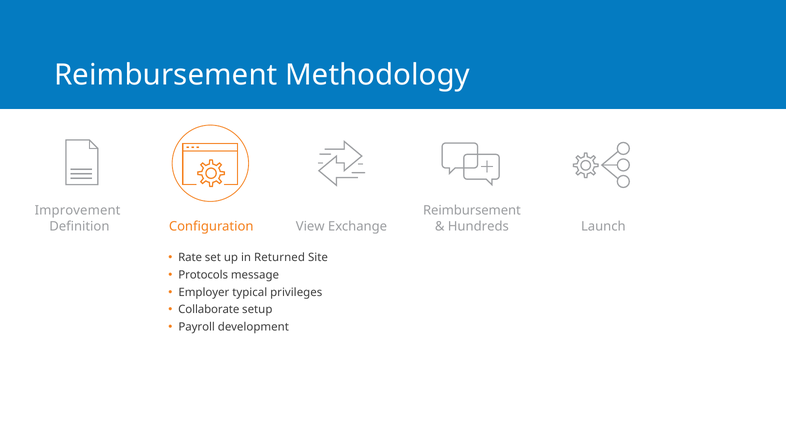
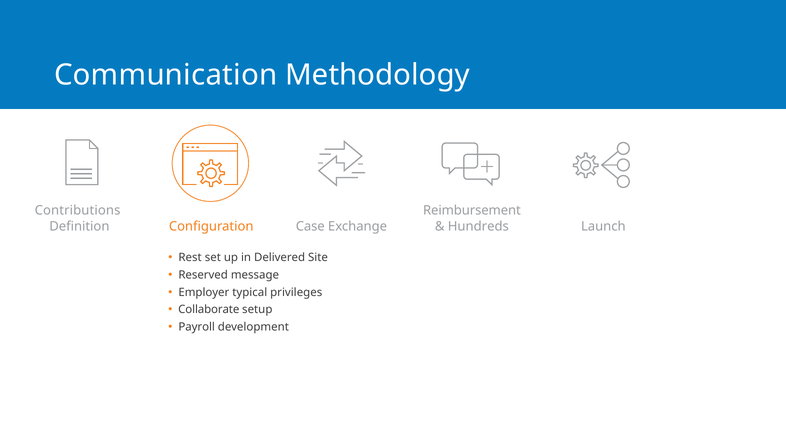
Reimbursement at (166, 75): Reimbursement -> Communication
Improvement: Improvement -> Contributions
View: View -> Case
Rate: Rate -> Rest
Returned: Returned -> Delivered
Protocols: Protocols -> Reserved
